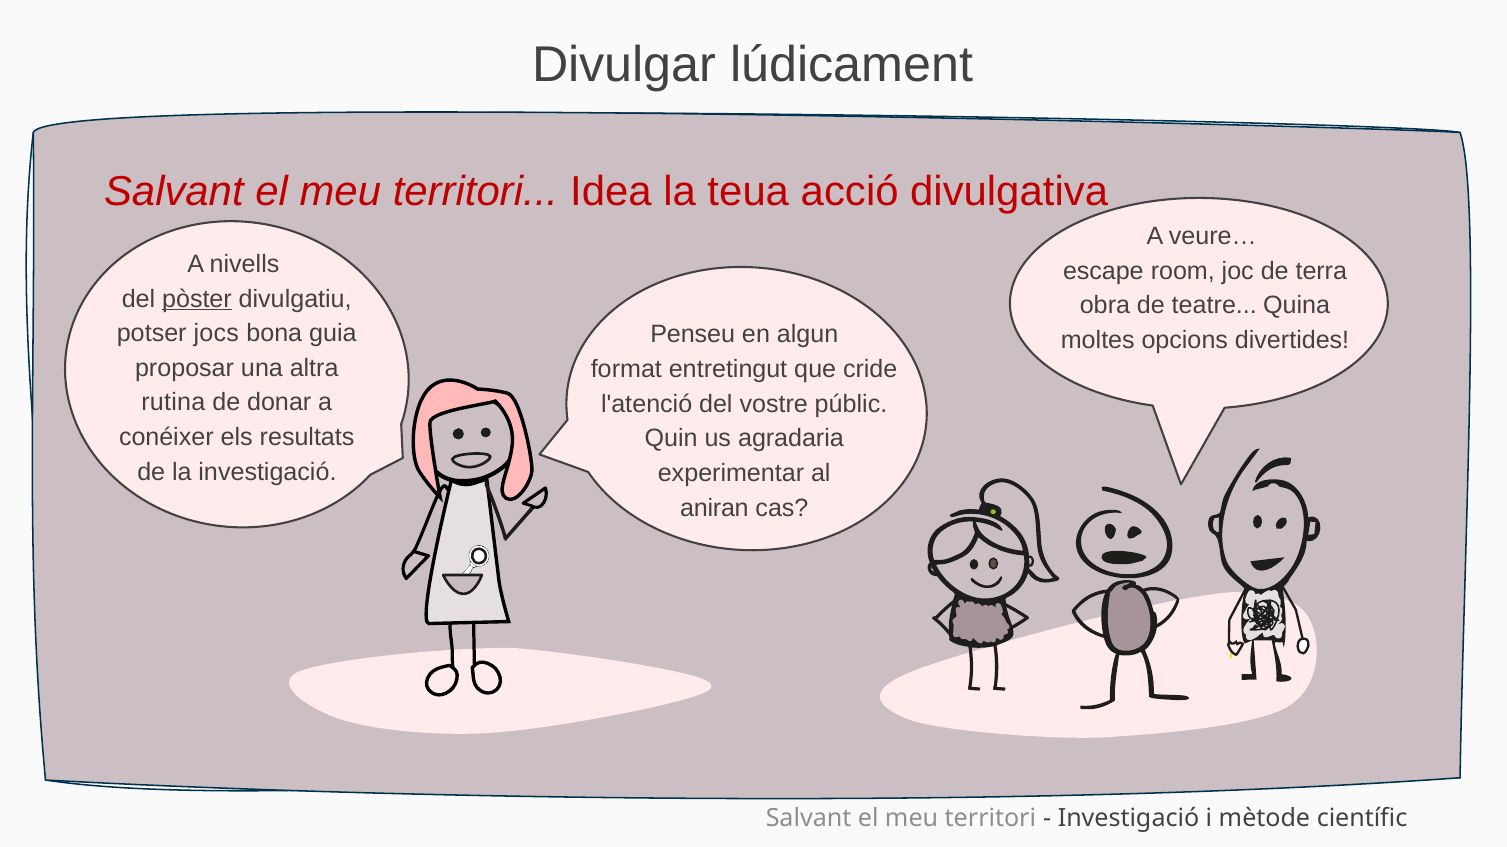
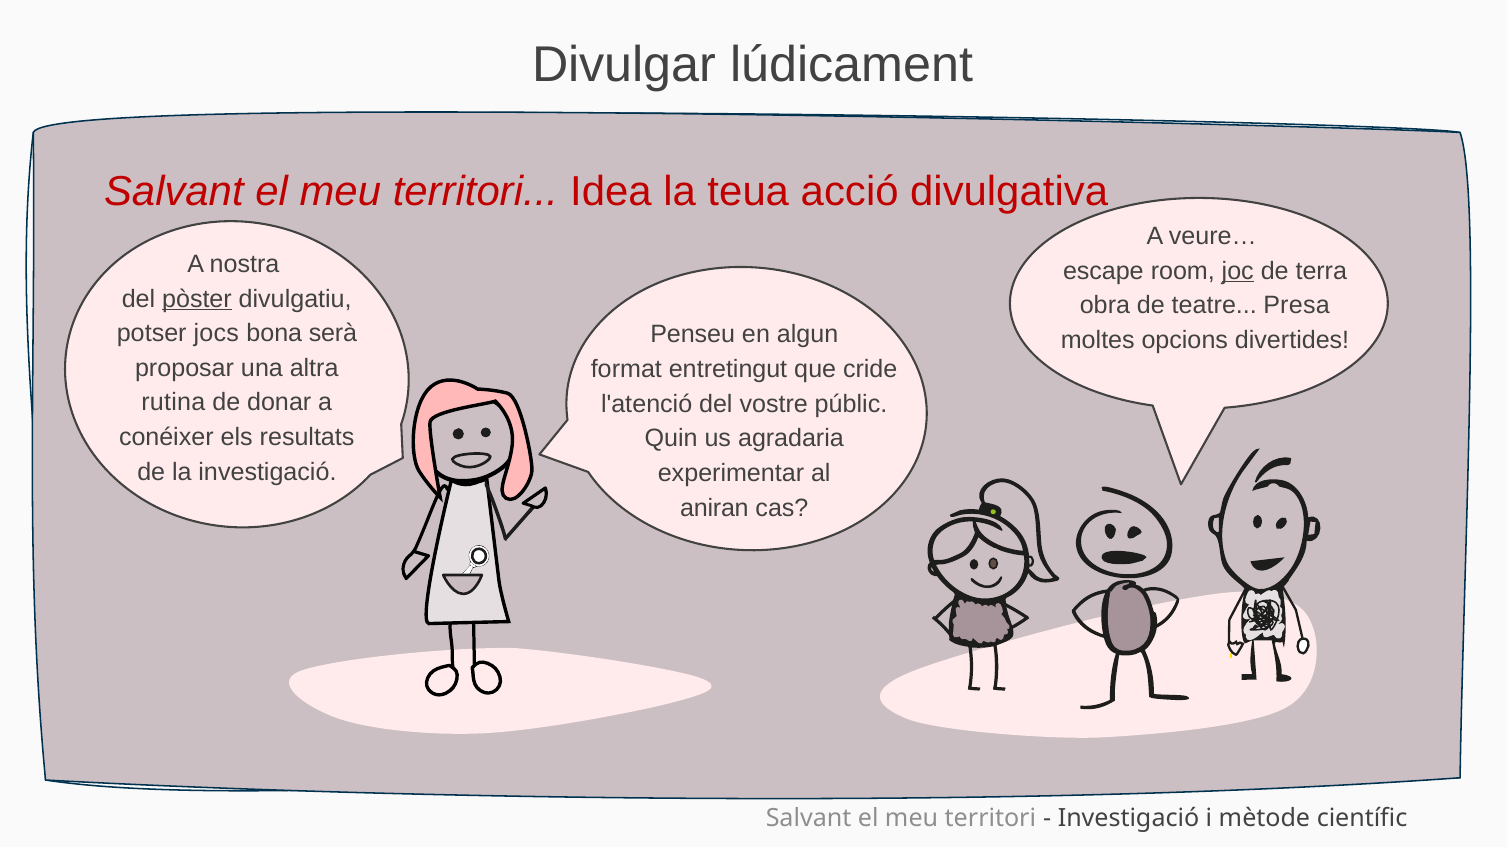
nivells: nivells -> nostra
joc underline: none -> present
Quina: Quina -> Presa
guia: guia -> serà
